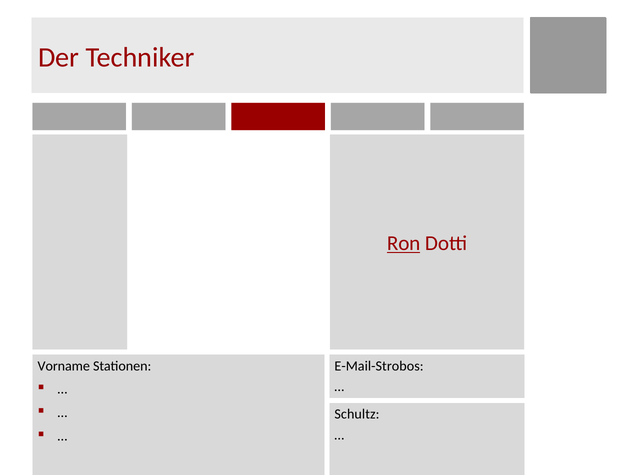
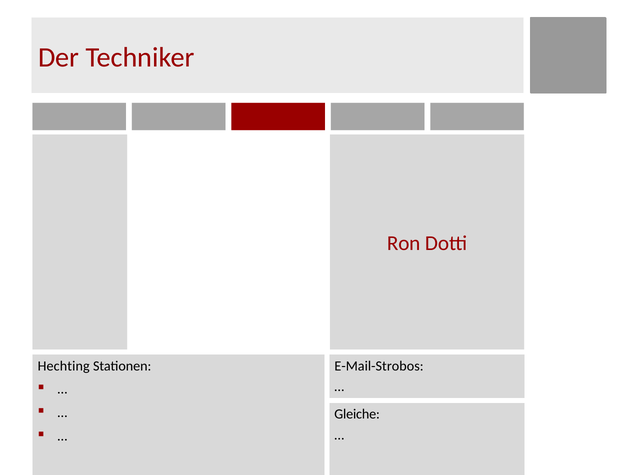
Ron underline: present -> none
Vorname: Vorname -> Hechting
Schultz: Schultz -> Gleiche
